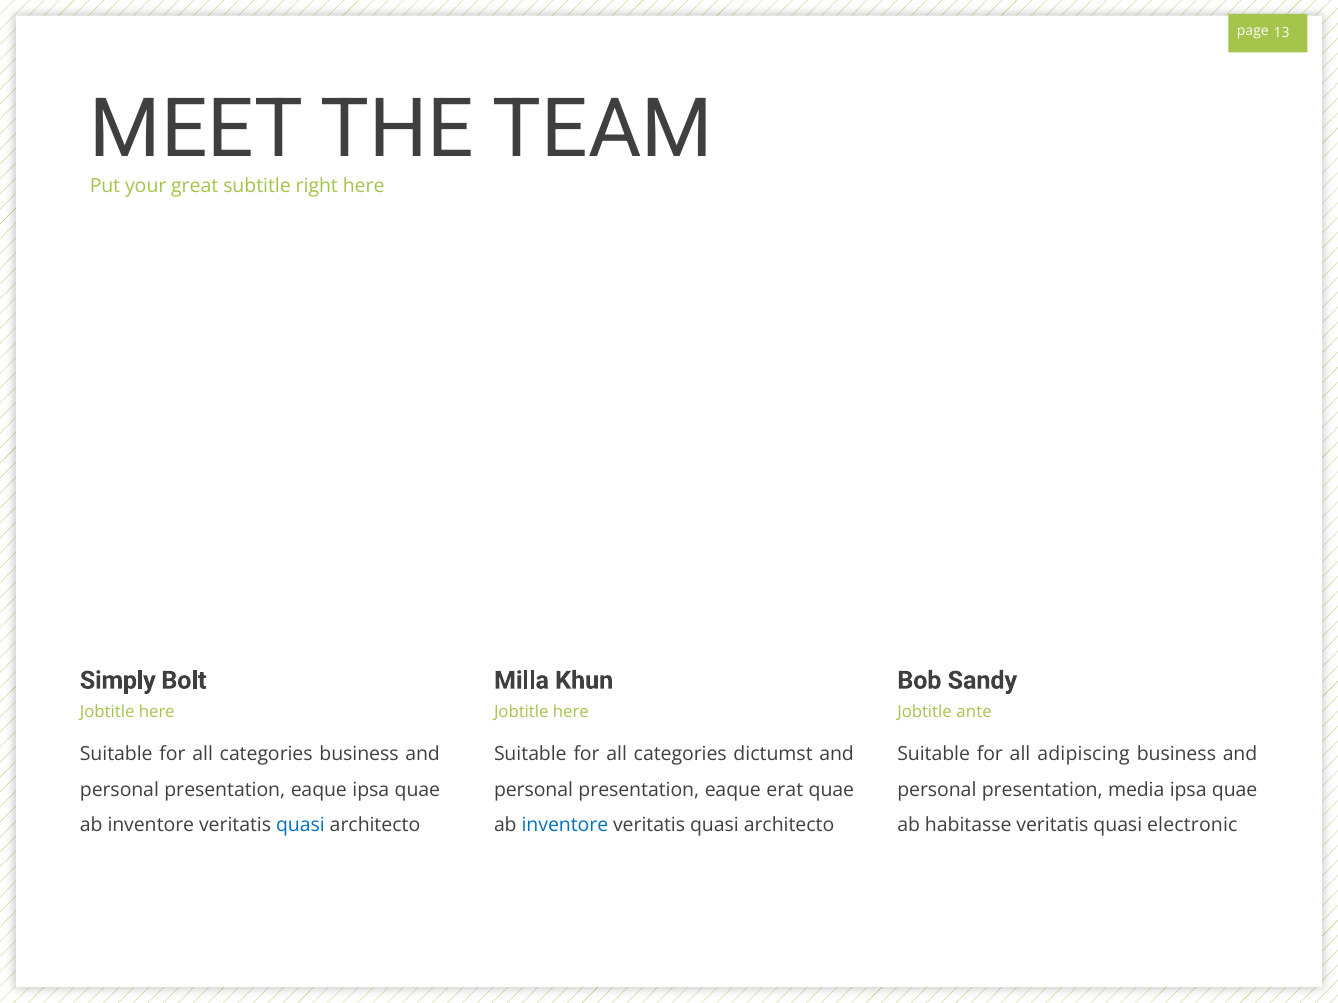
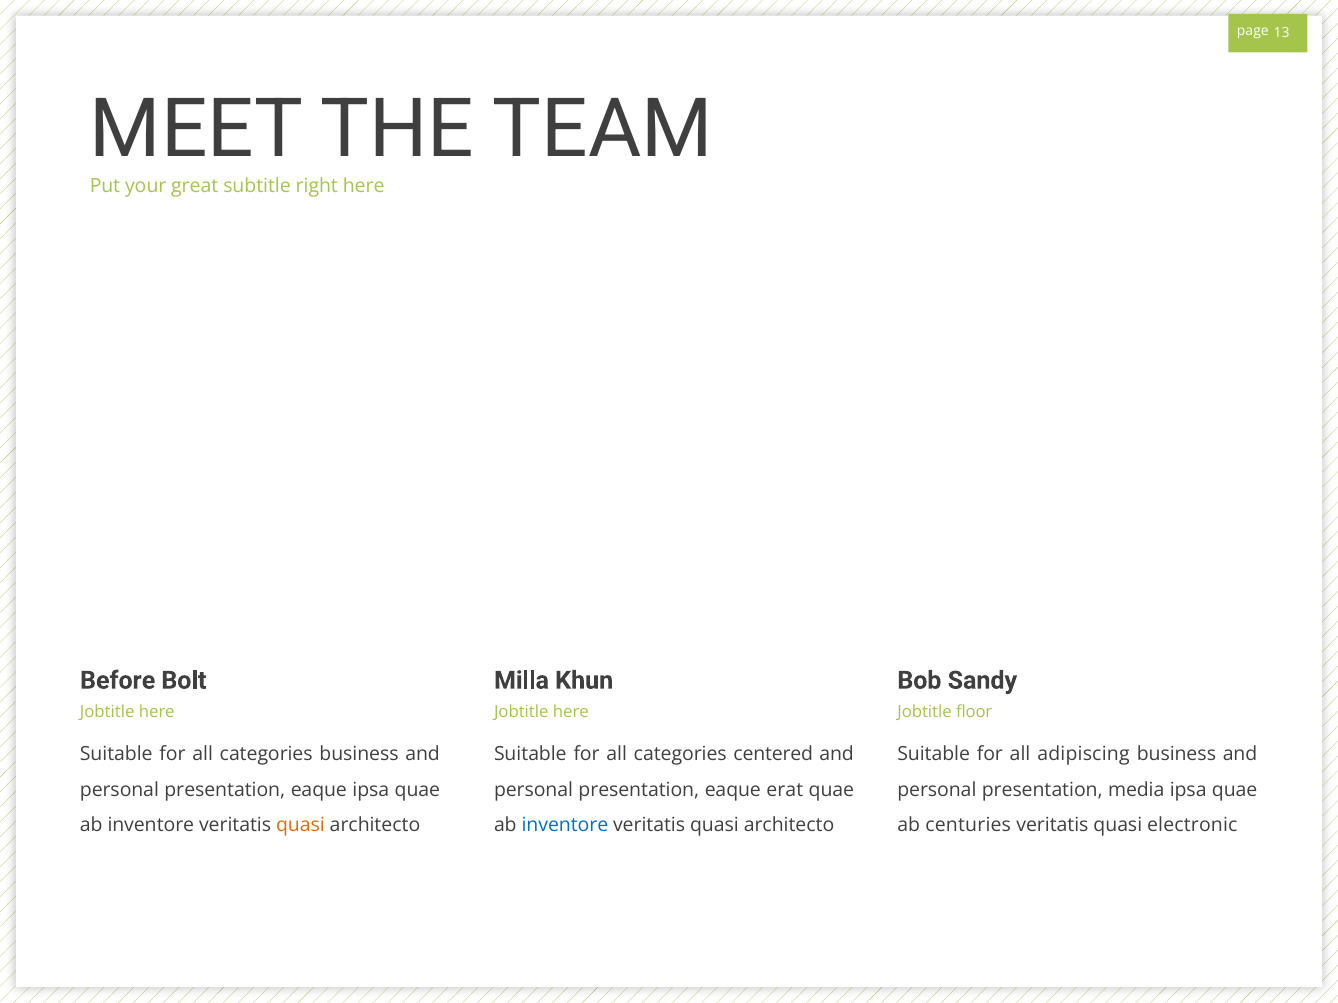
Simply: Simply -> Before
ante: ante -> floor
dictumst: dictumst -> centered
quasi at (300, 825) colour: blue -> orange
habitasse: habitasse -> centuries
